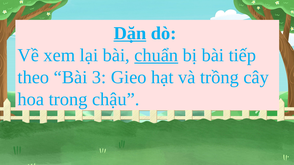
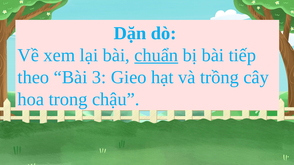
Dặn underline: present -> none
